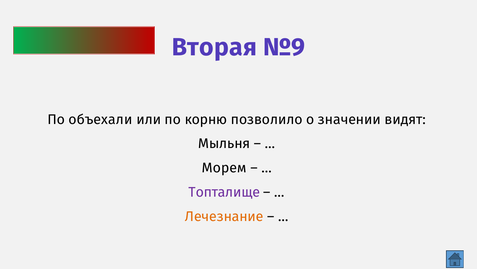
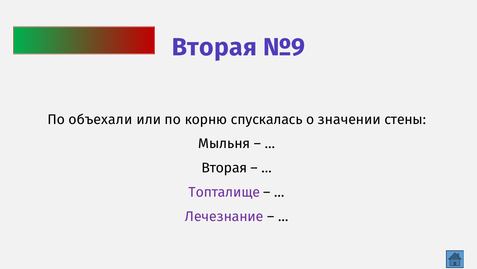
позволило: позволило -> спускалась
видят: видят -> стены
Морем at (224, 168): Морем -> Вторая
Лечезнание colour: orange -> purple
